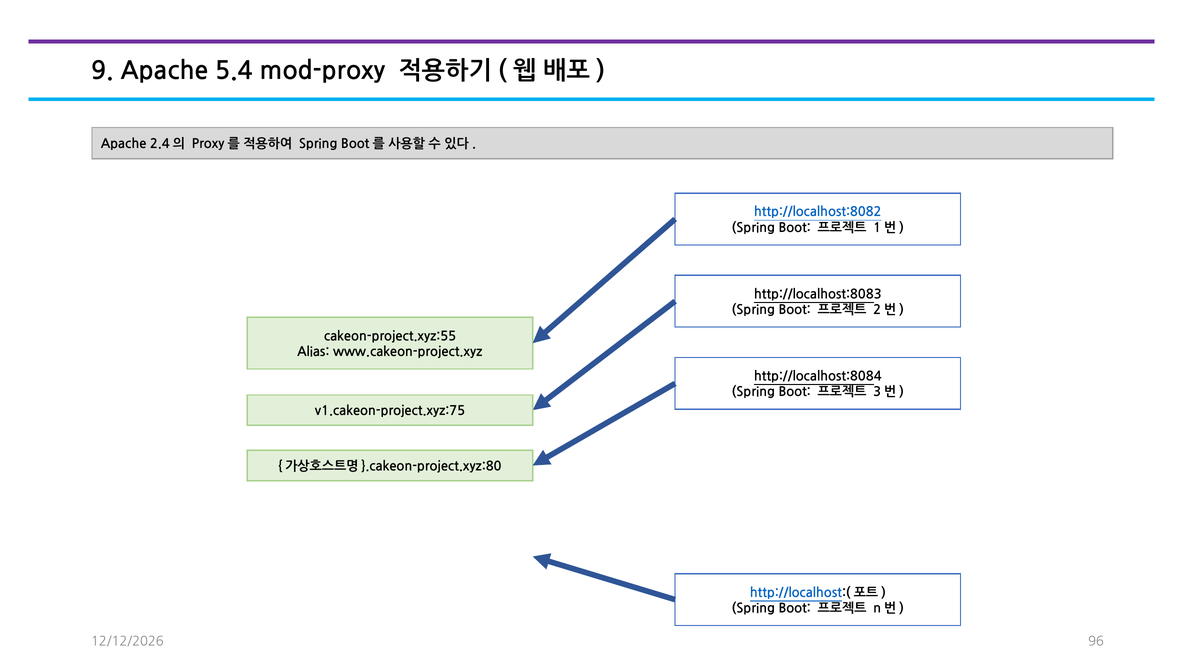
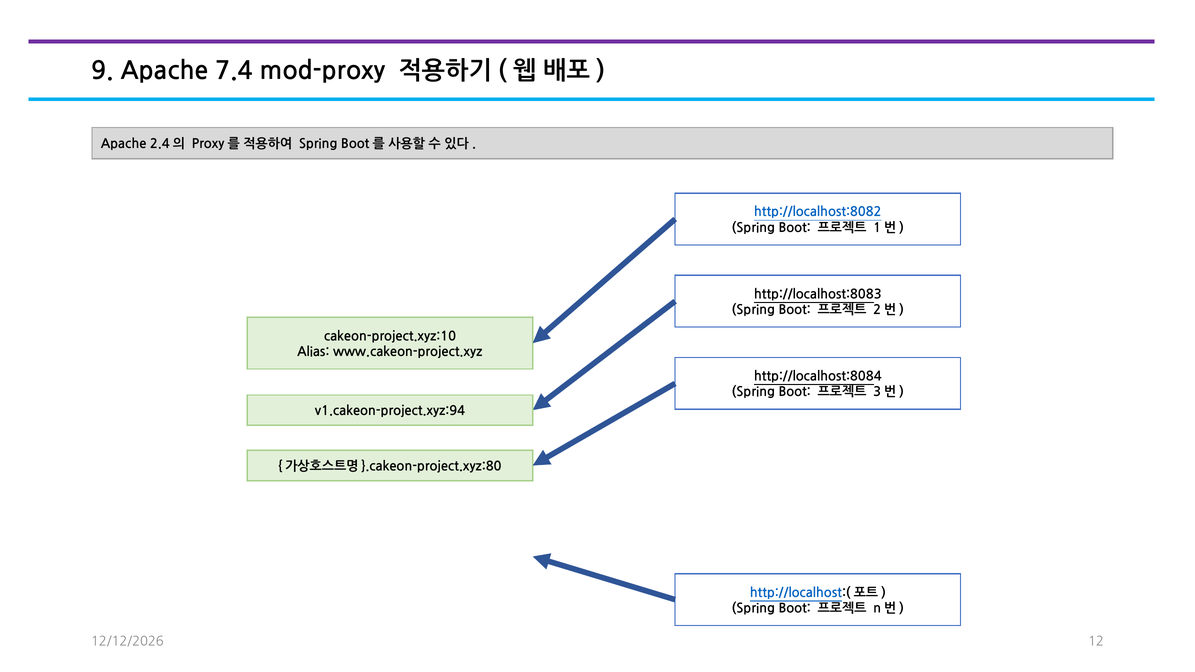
5.4: 5.4 -> 7.4
cakeon-project.xyz:55: cakeon-project.xyz:55 -> cakeon-project.xyz:10
v1.cakeon-project.xyz:75: v1.cakeon-project.xyz:75 -> v1.cakeon-project.xyz:94
96: 96 -> 12
